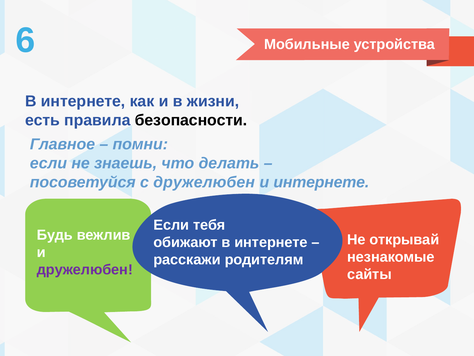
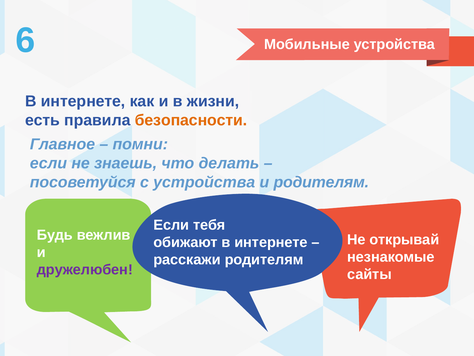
безопасности colour: black -> orange
с дружелюбен: дружелюбен -> устройства
и интернете: интернете -> родителям
